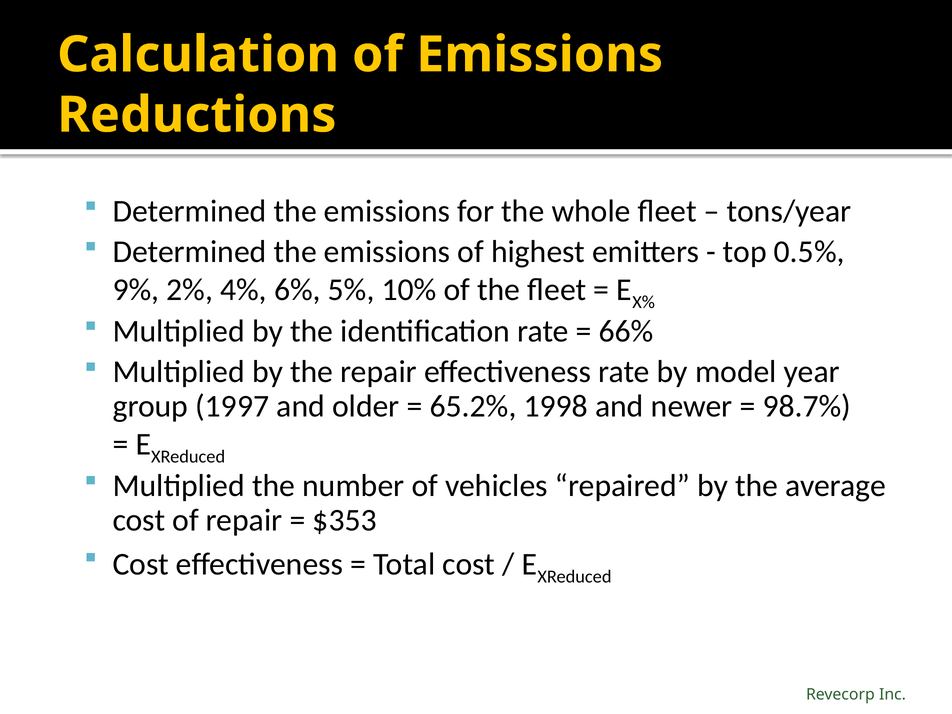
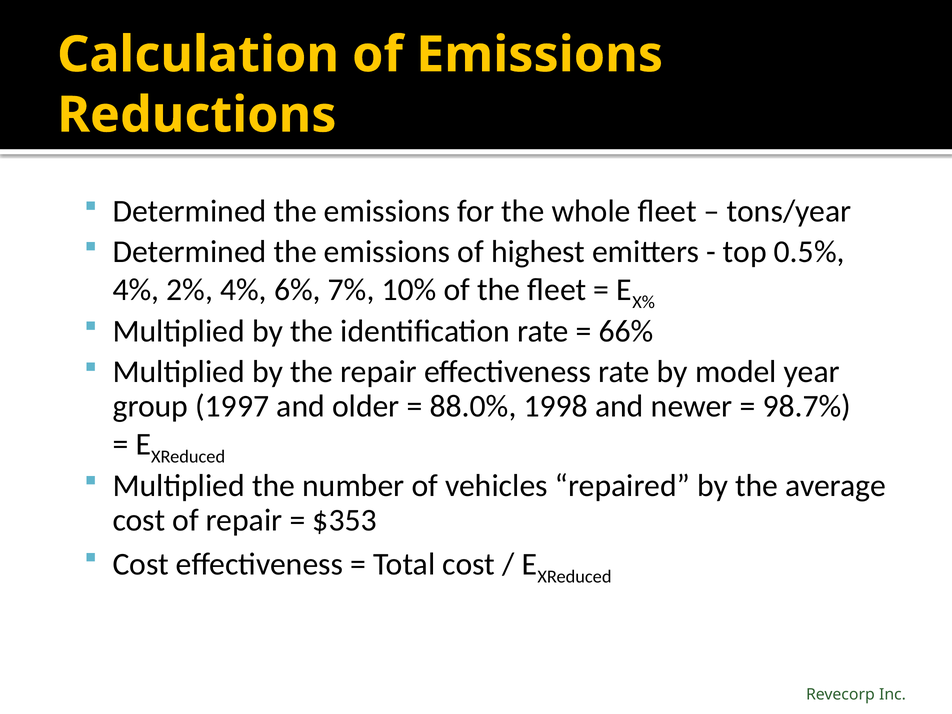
9% at (136, 290): 9% -> 4%
5%: 5% -> 7%
65.2%: 65.2% -> 88.0%
